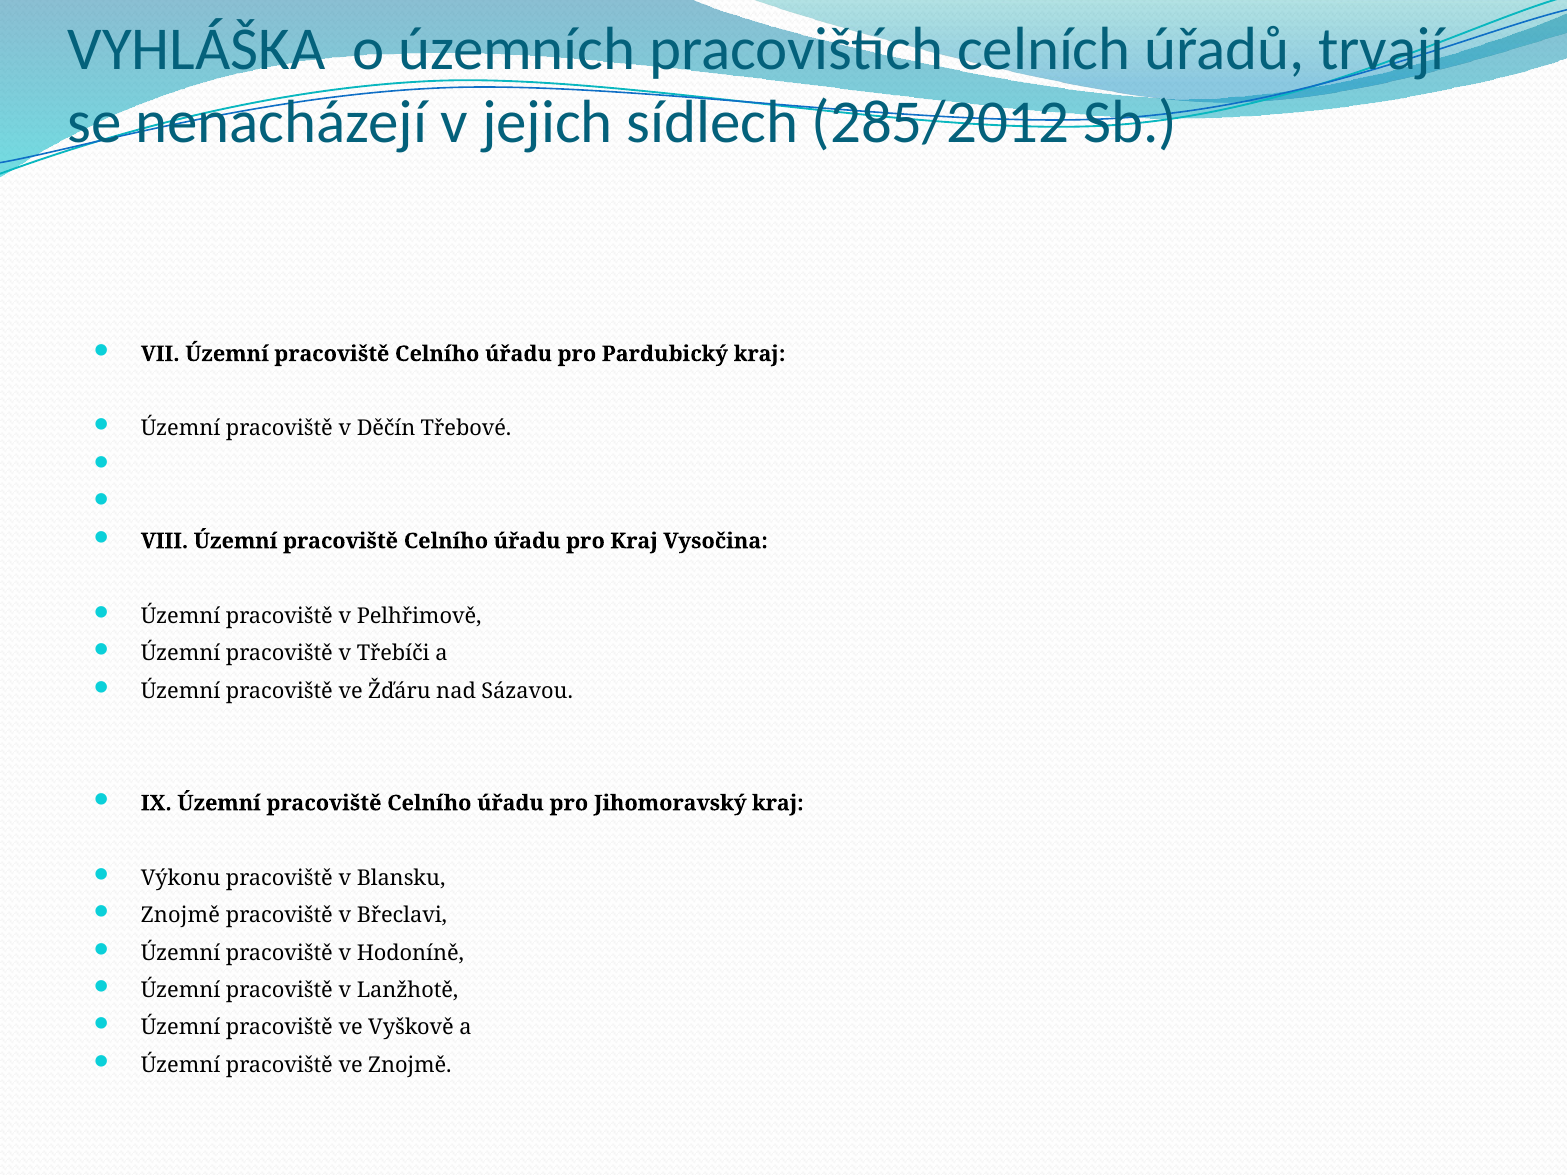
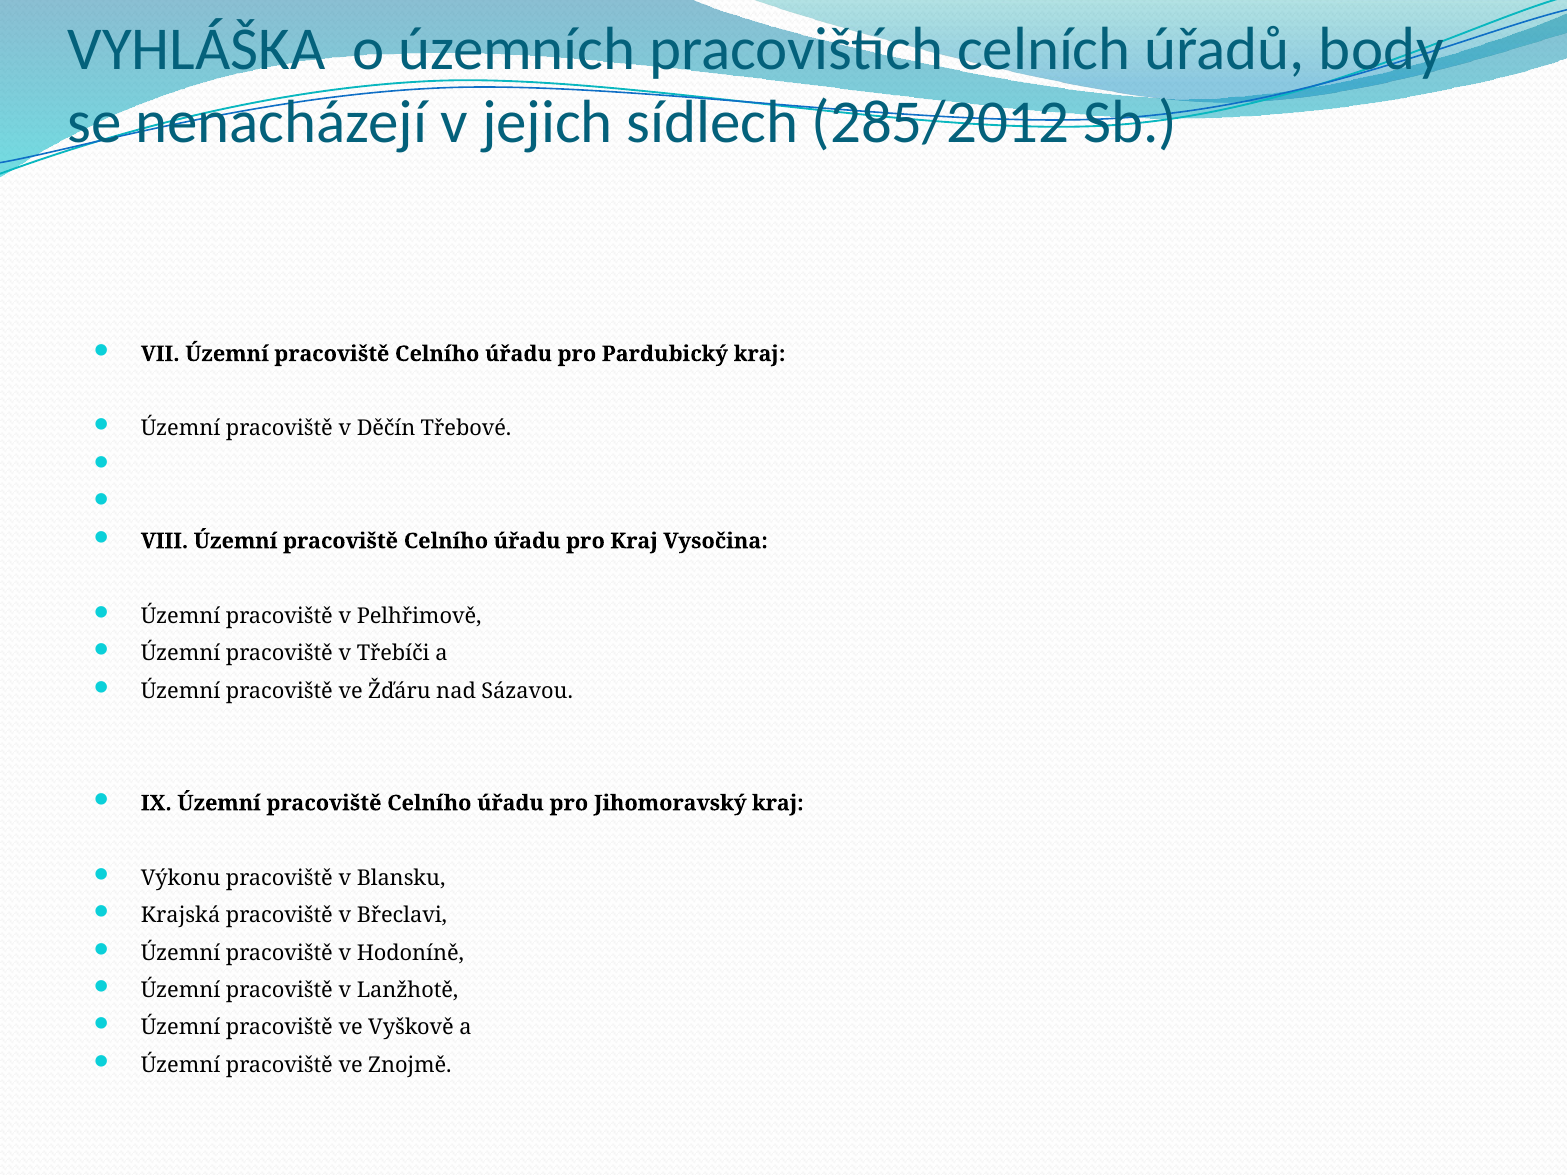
trvají: trvají -> body
Znojmě at (180, 916): Znojmě -> Krajská
